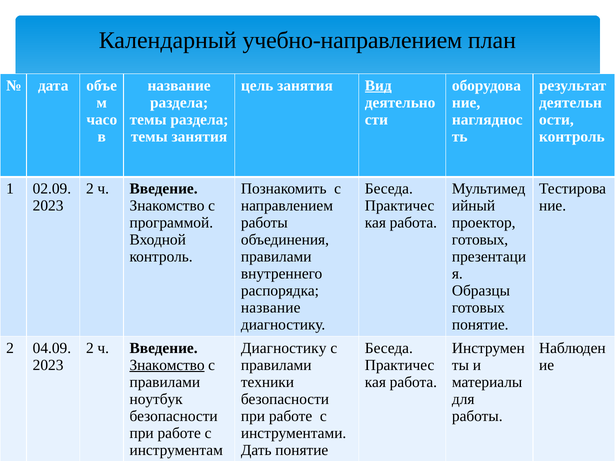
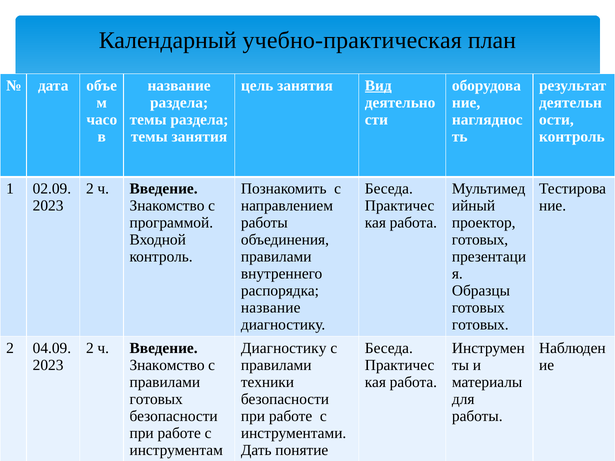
учебно-направлением: учебно-направлением -> учебно-практическая
понятие at (480, 325): понятие -> готовых
Знакомство at (167, 365) underline: present -> none
ноутбук at (156, 399): ноутбук -> готовых
